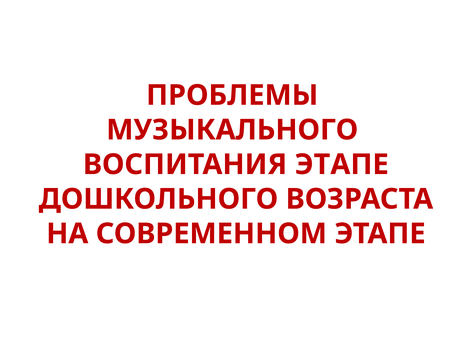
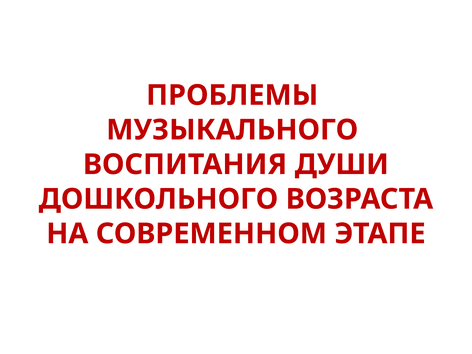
ВОСПИТАНИЯ ЭТАПЕ: ЭТАПЕ -> ДУШИ
